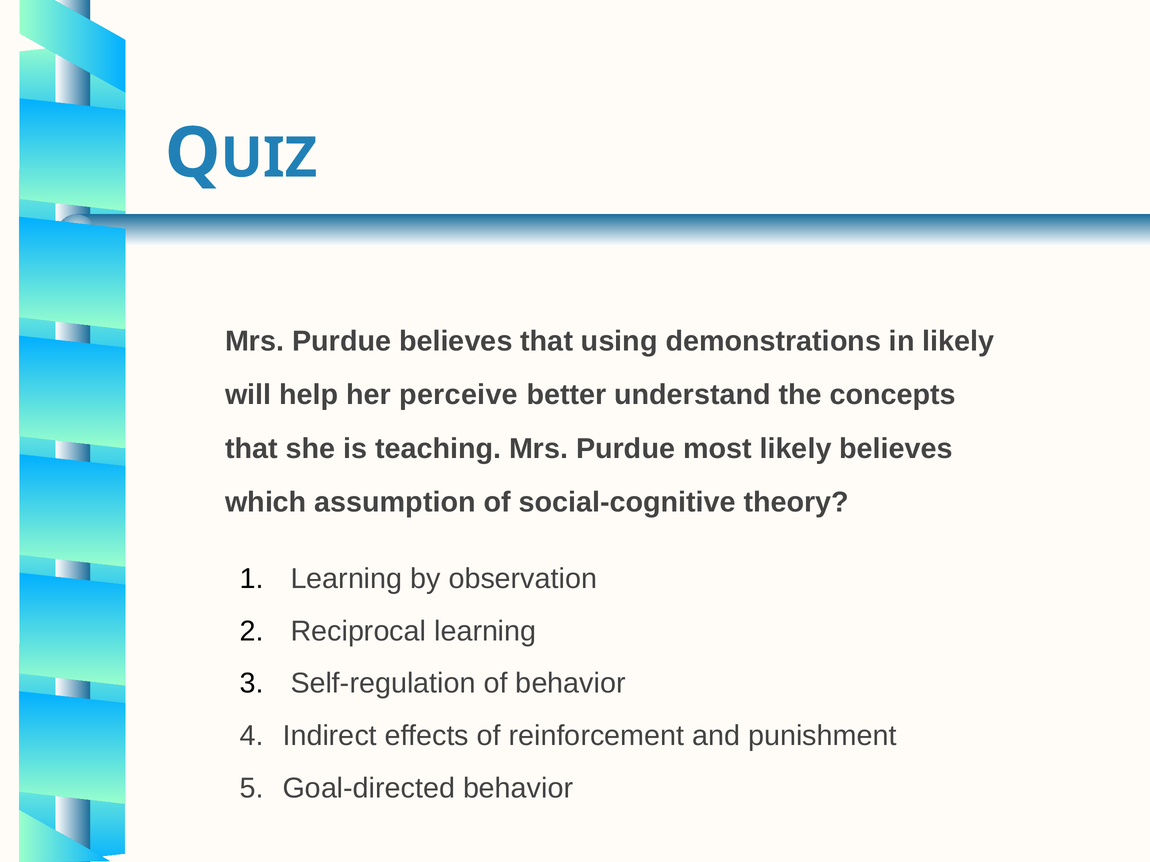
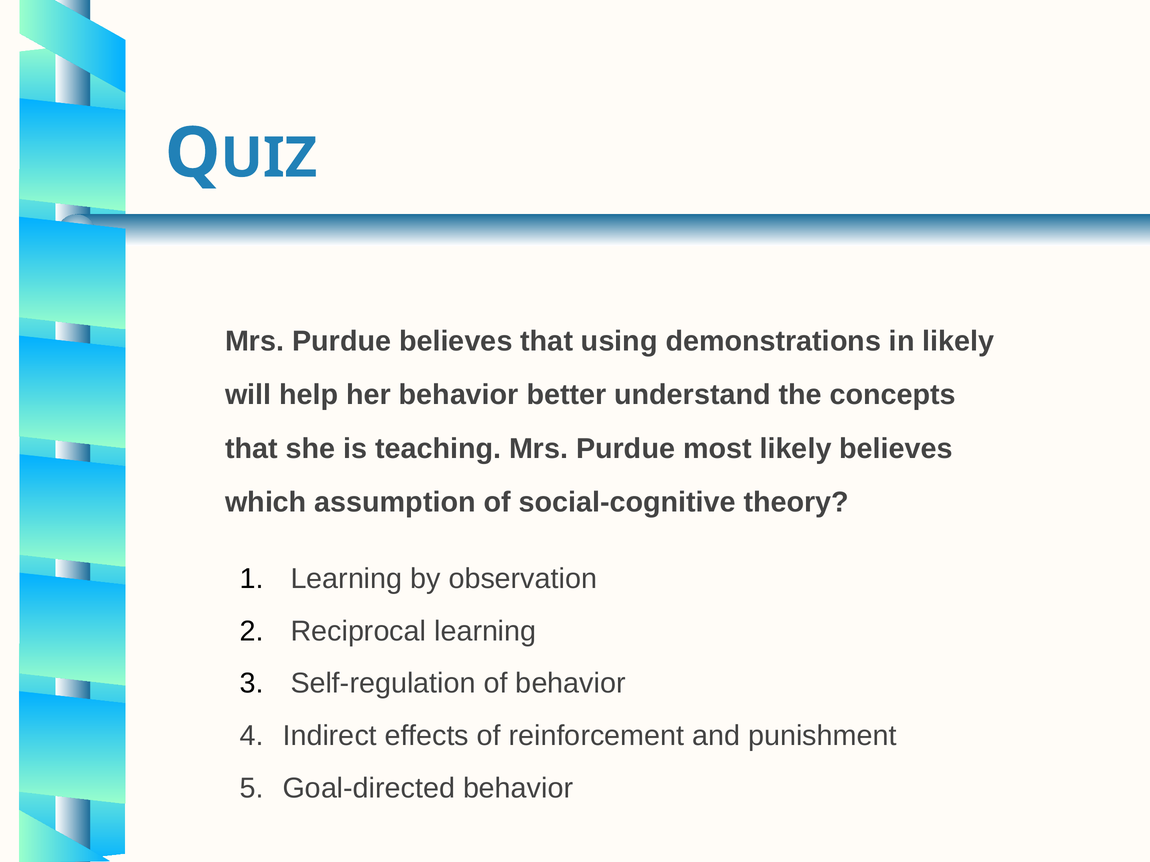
her perceive: perceive -> behavior
